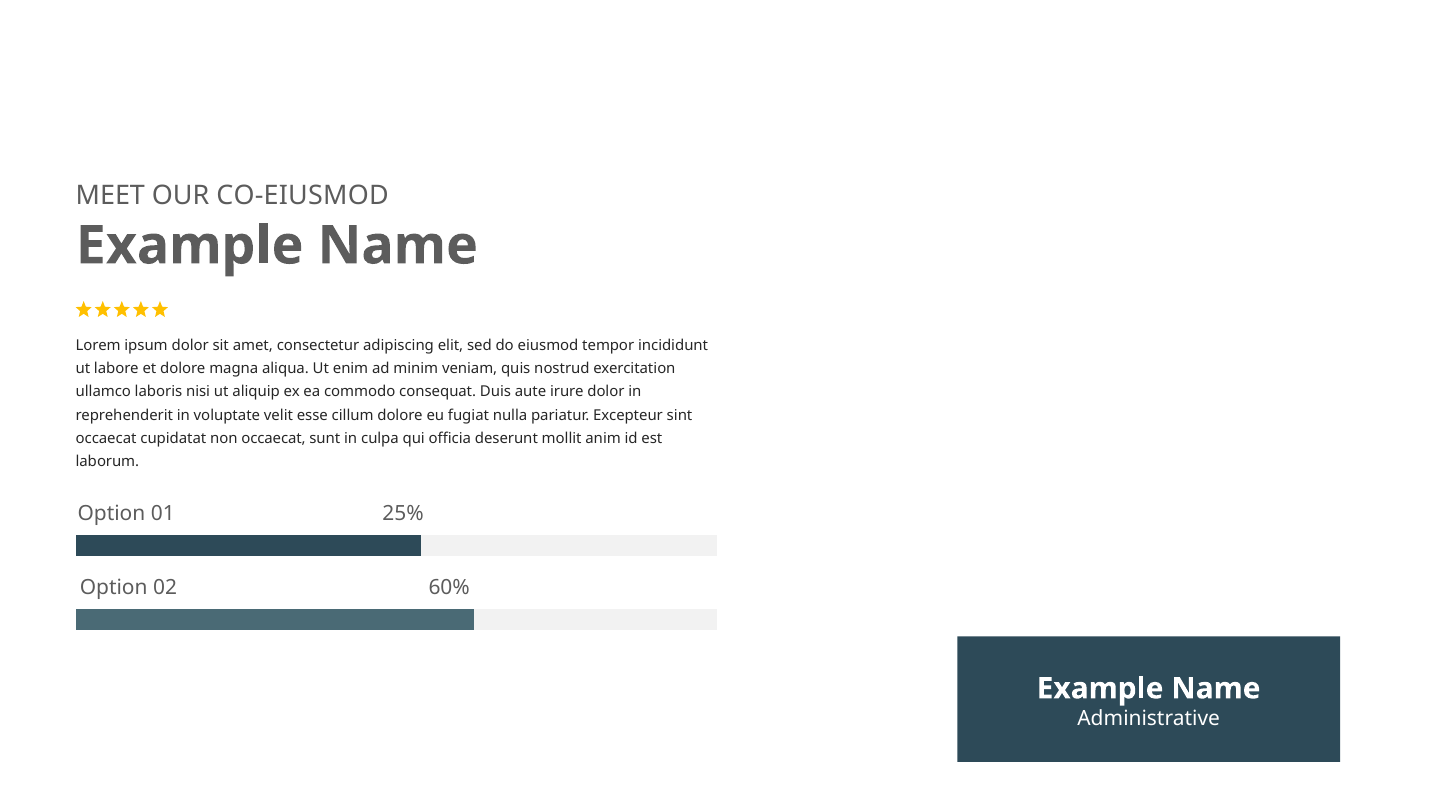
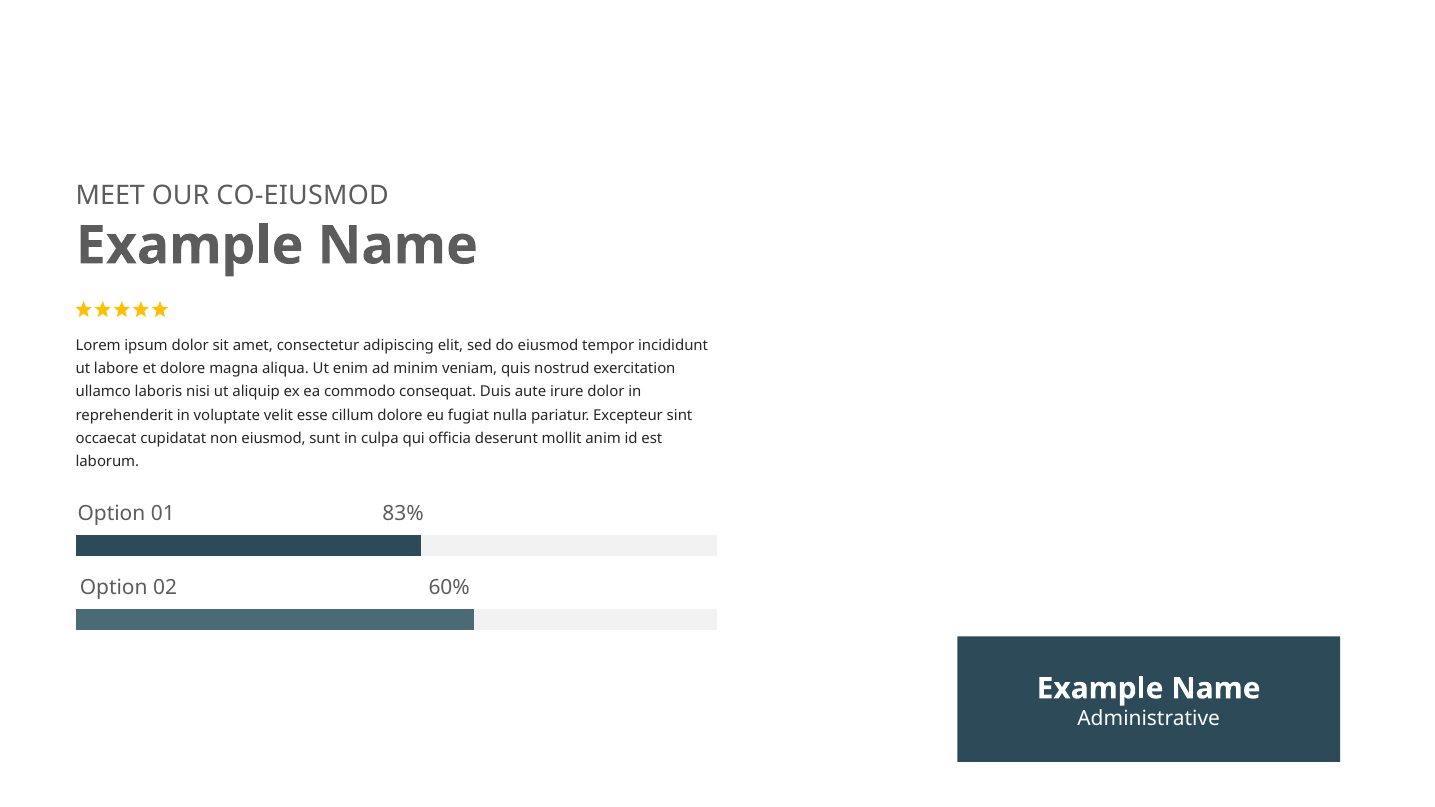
non occaecat: occaecat -> eiusmod
25%: 25% -> 83%
